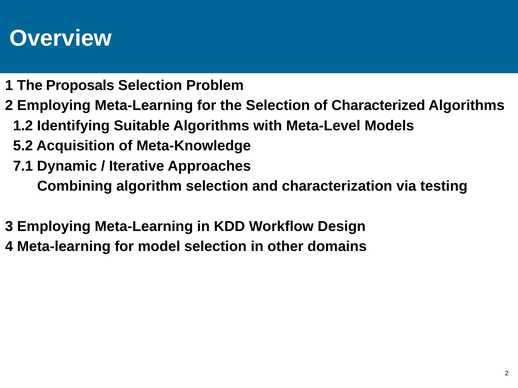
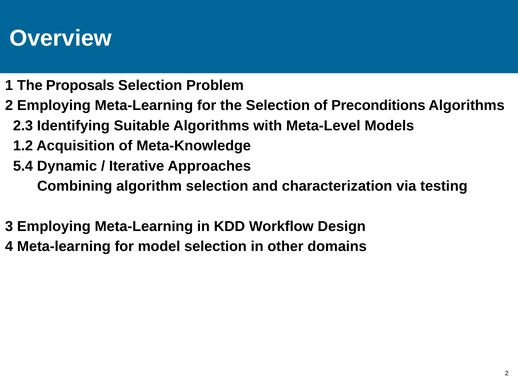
Characterized: Characterized -> Preconditions
1.2: 1.2 -> 2.3
5.2: 5.2 -> 1.2
7.1: 7.1 -> 5.4
